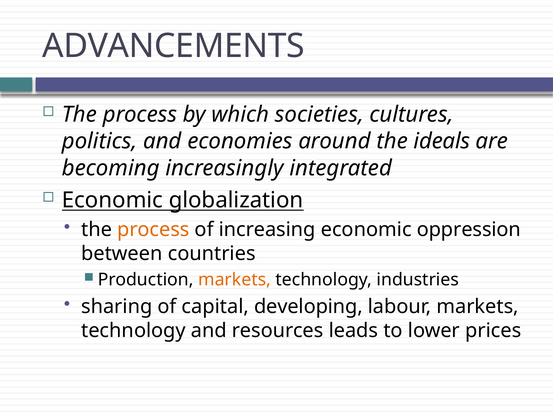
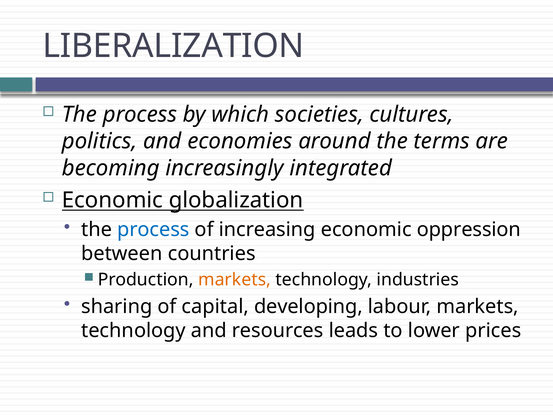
ADVANCEMENTS: ADVANCEMENTS -> LIBERALIZATION
ideals: ideals -> terms
process at (153, 229) colour: orange -> blue
